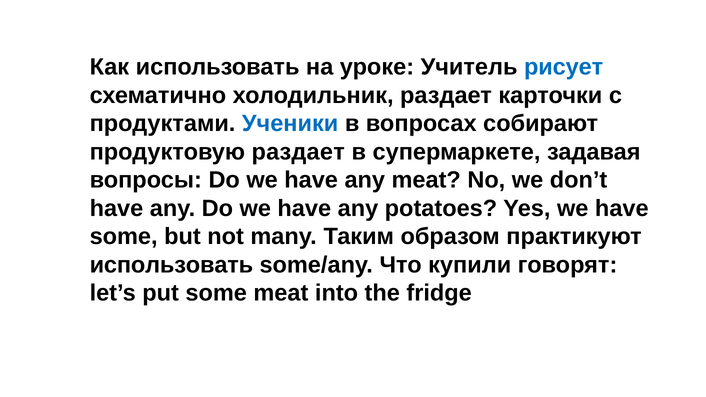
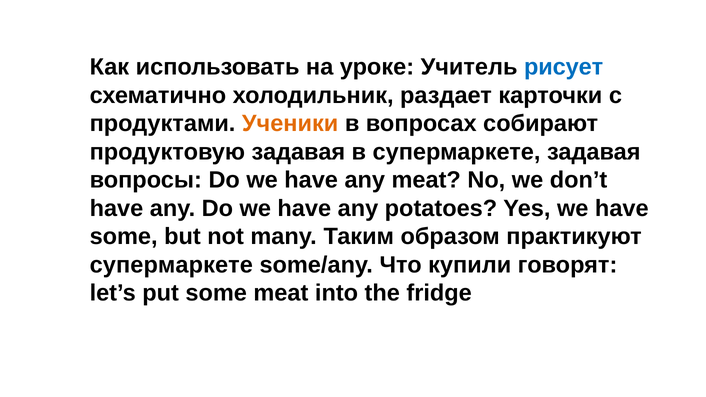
Ученики colour: blue -> orange
продуктовую раздает: раздает -> задавая
использовать at (171, 265): использовать -> супермаркете
